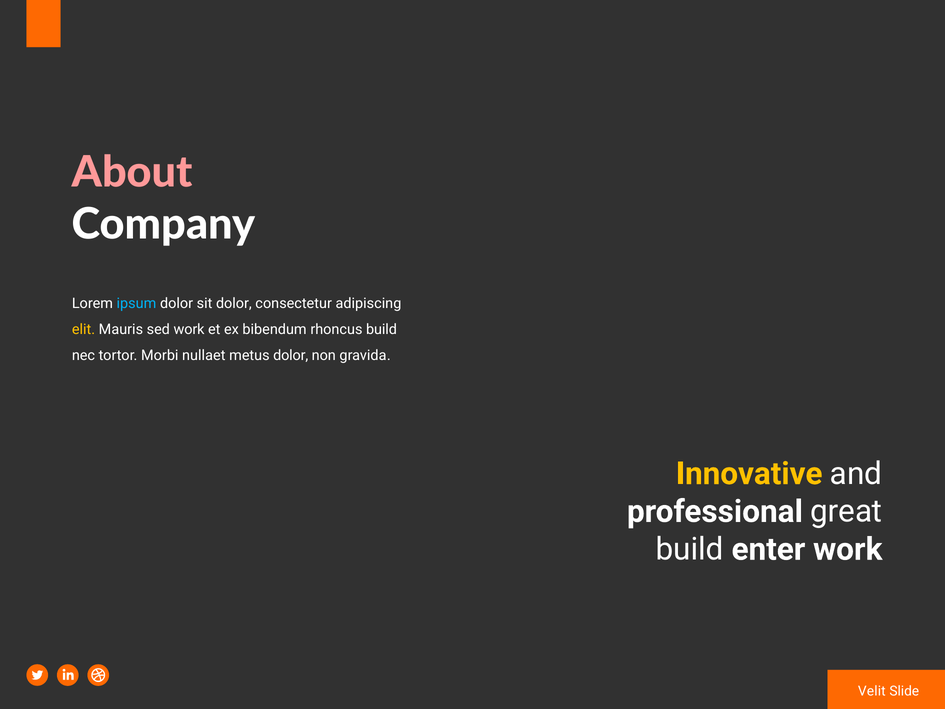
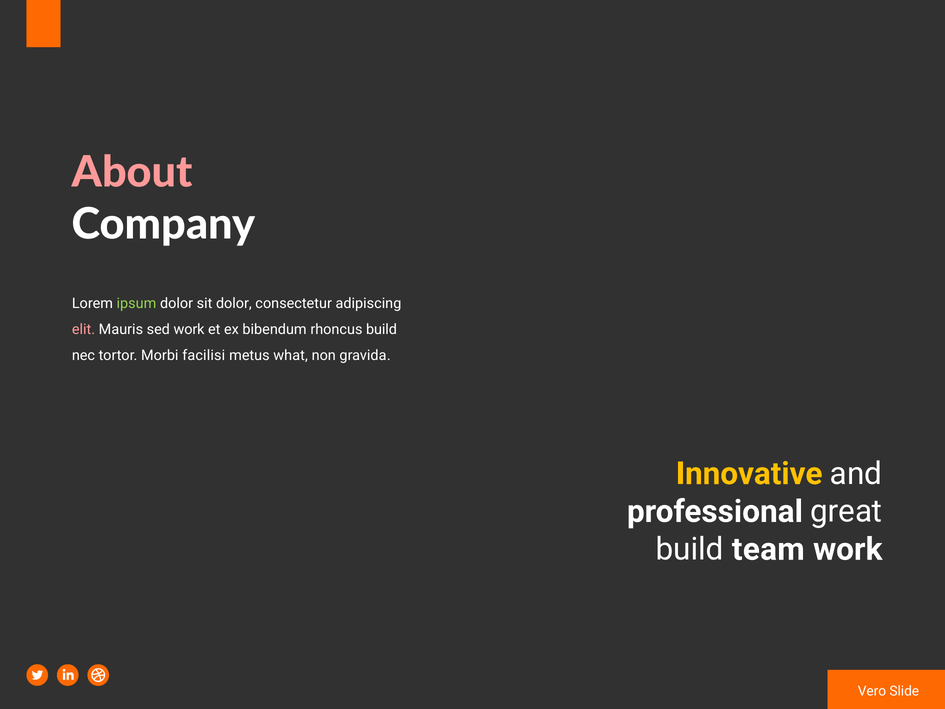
ipsum colour: light blue -> light green
elit colour: yellow -> pink
nullaet: nullaet -> facilisi
metus dolor: dolor -> what
enter: enter -> team
Velit: Velit -> Vero
